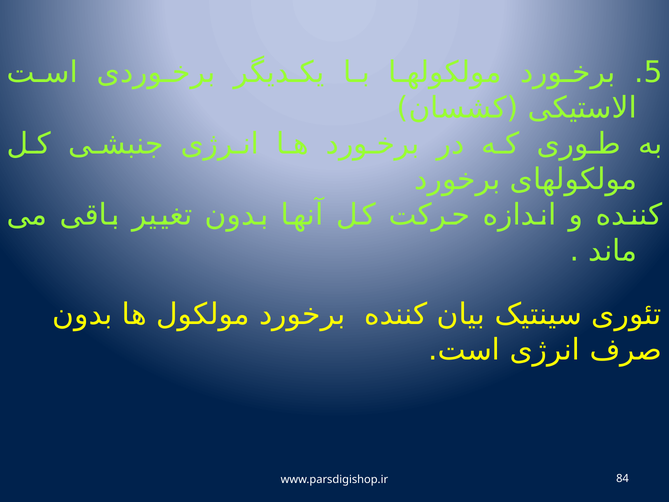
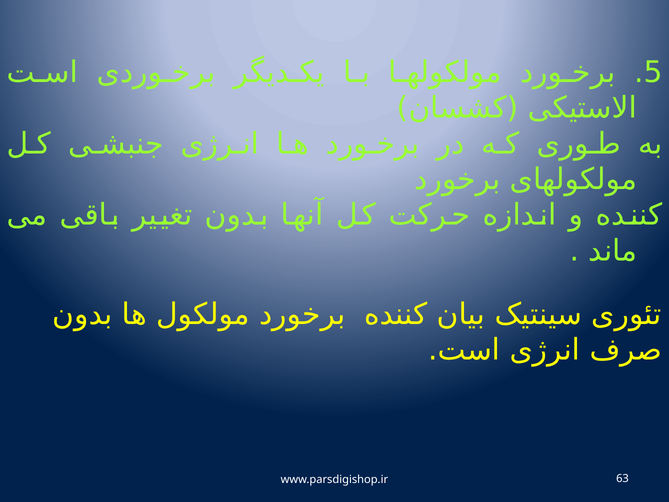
84: 84 -> 63
